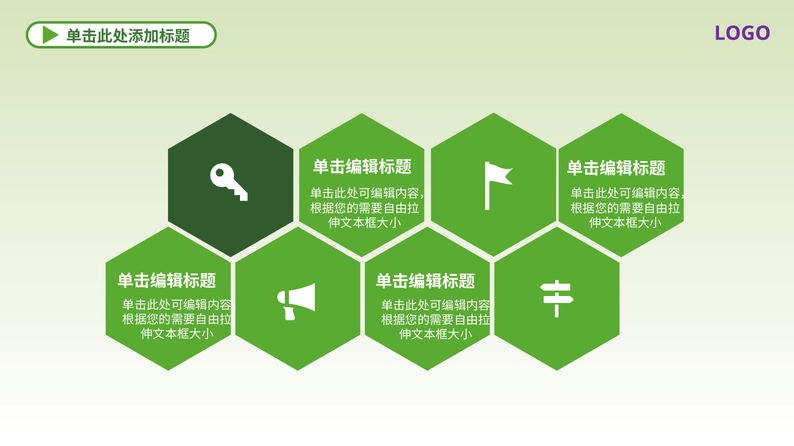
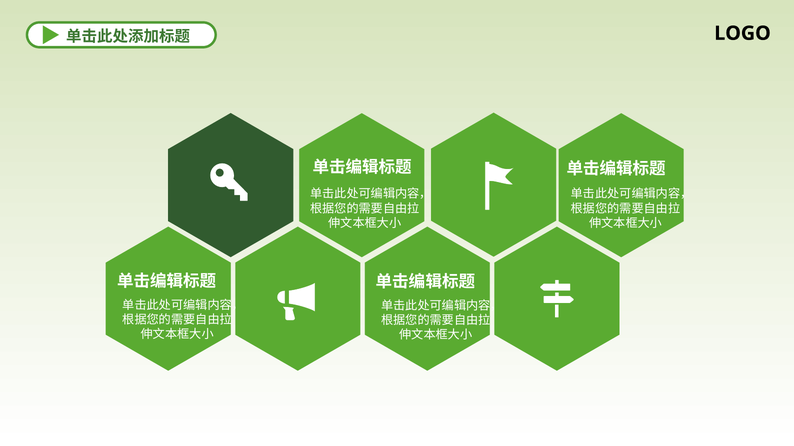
LOGO colour: purple -> black
